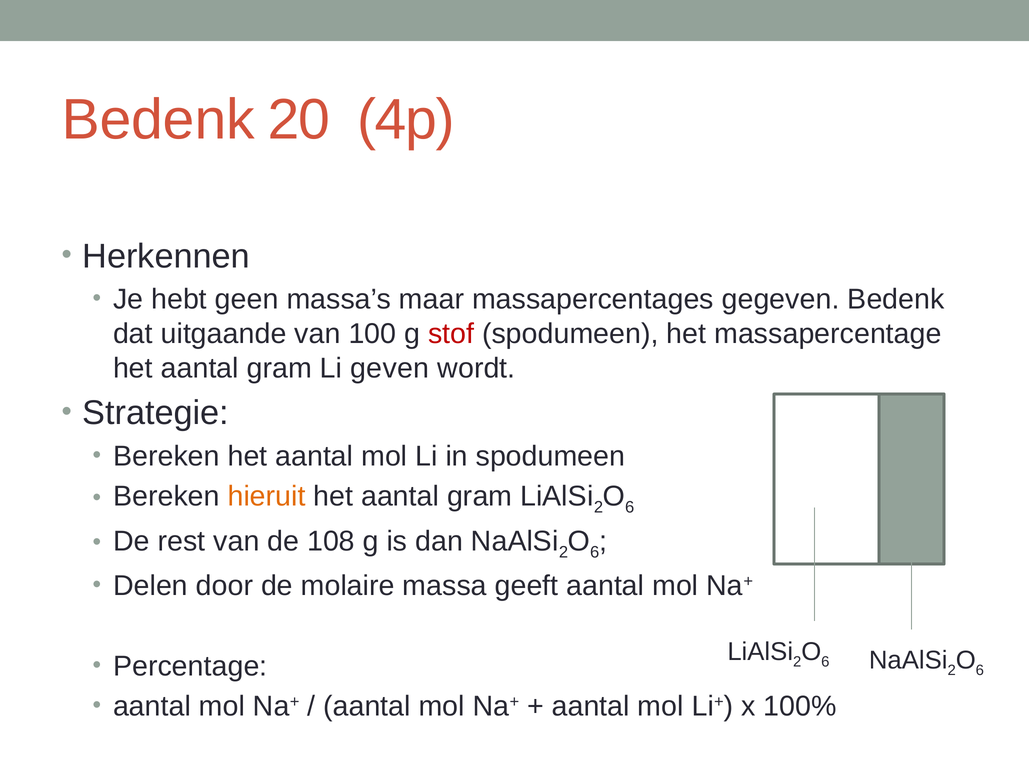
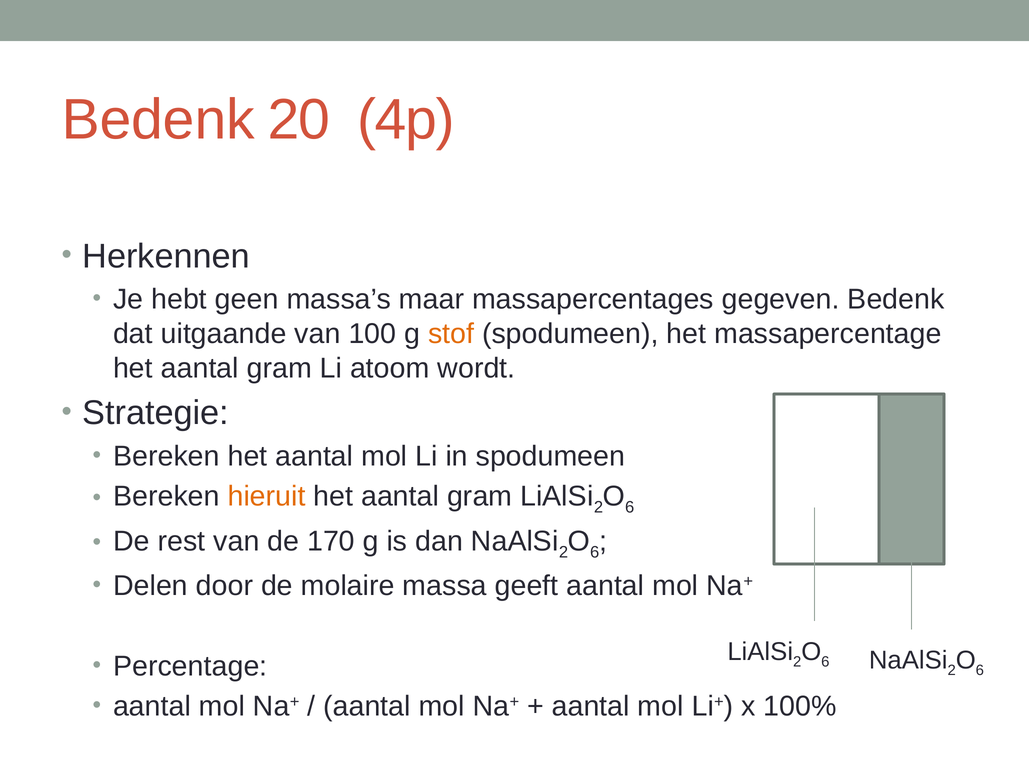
stof colour: red -> orange
geven: geven -> atoom
108: 108 -> 170
